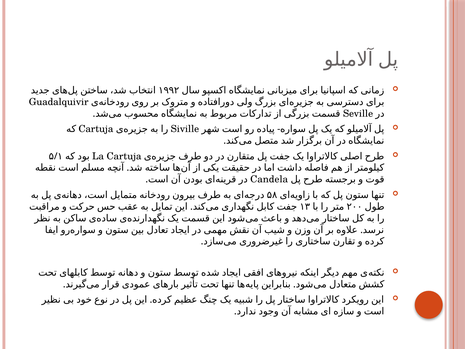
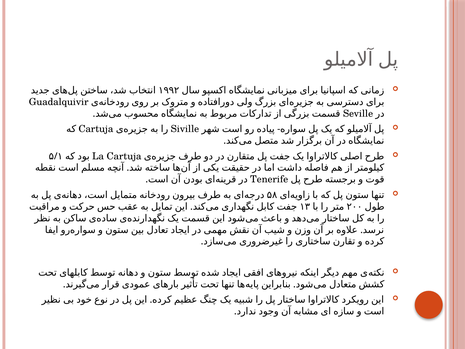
Candela: Candela -> Tenerife
